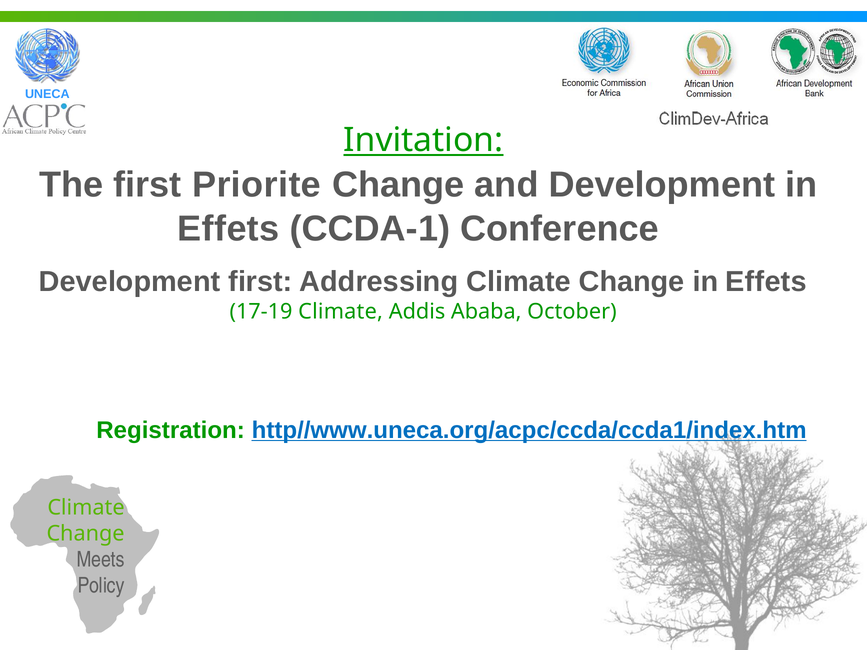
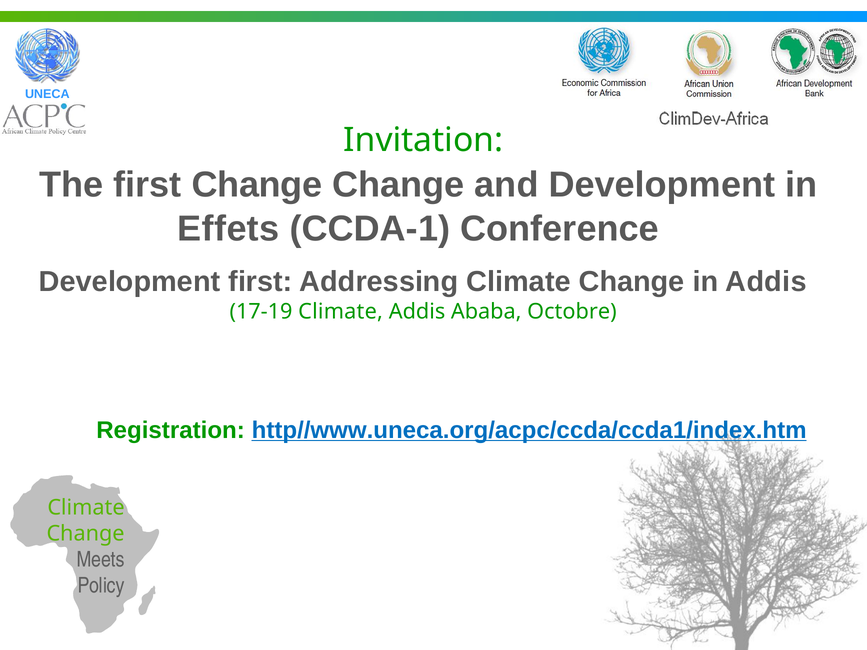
Invitation underline: present -> none
first Priorite: Priorite -> Change
Change in Effets: Effets -> Addis
October: October -> Octobre
